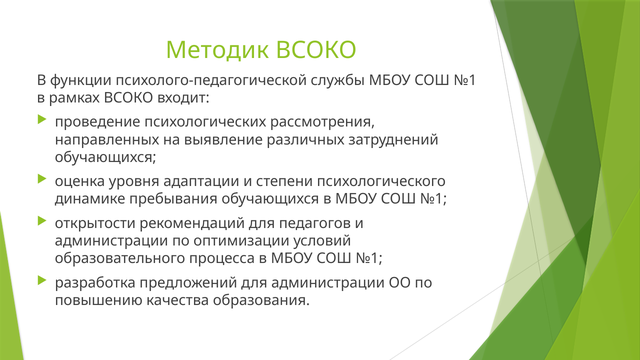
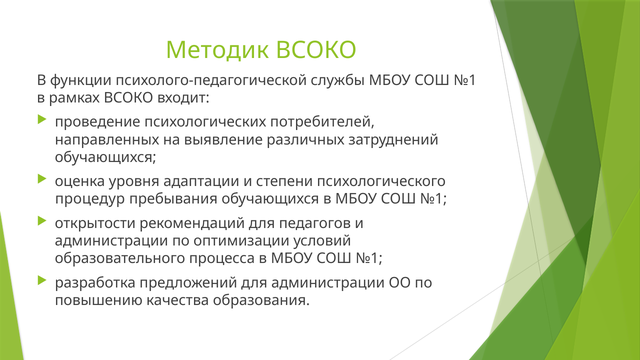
рассмотрения: рассмотрения -> потребителей
динамике: динамике -> процедур
